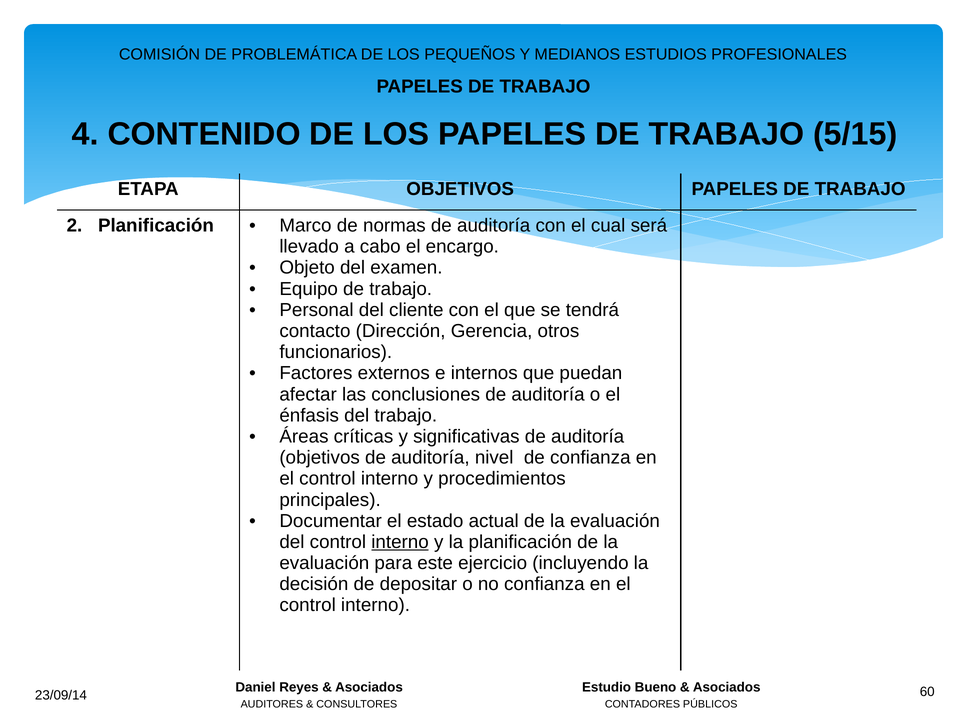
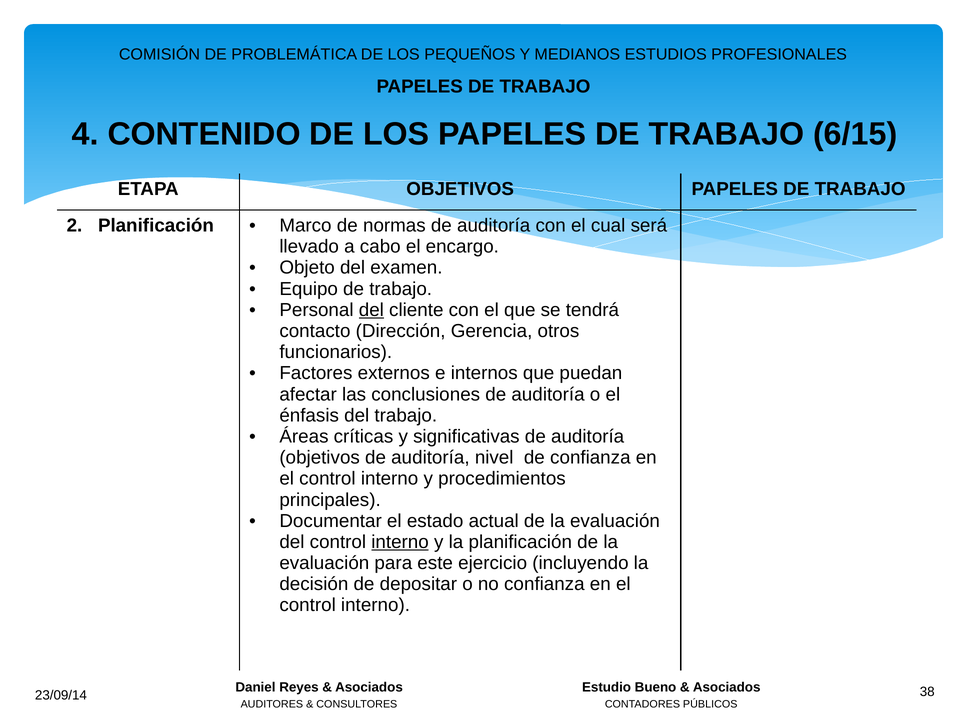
5/15: 5/15 -> 6/15
del at (371, 310) underline: none -> present
60: 60 -> 38
